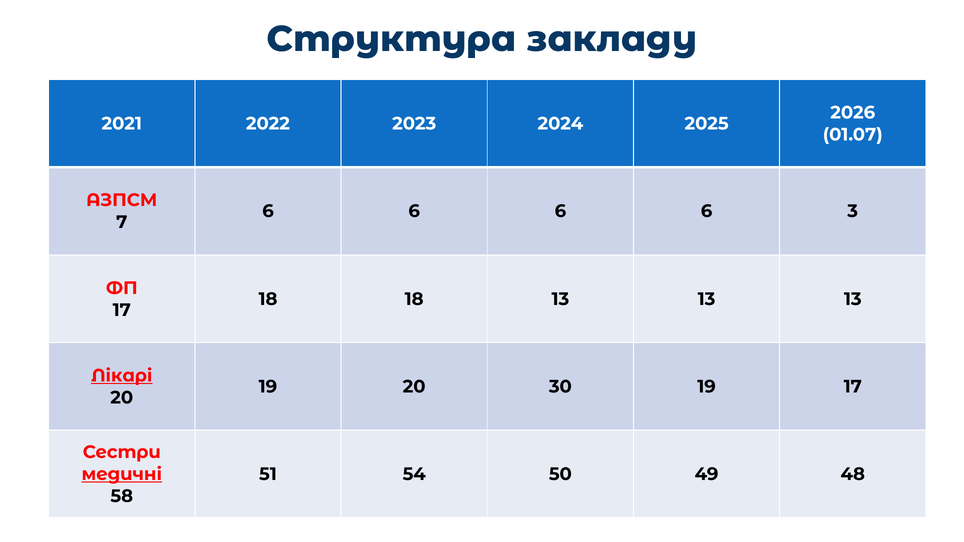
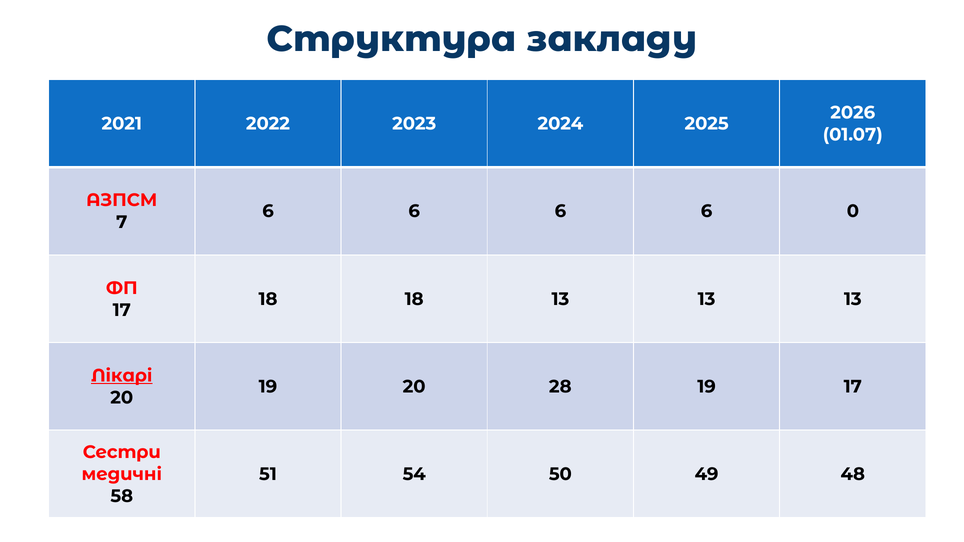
3: 3 -> 0
30: 30 -> 28
медичні underline: present -> none
